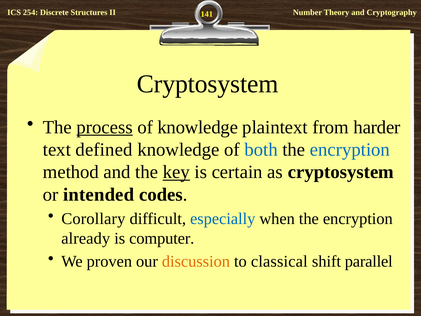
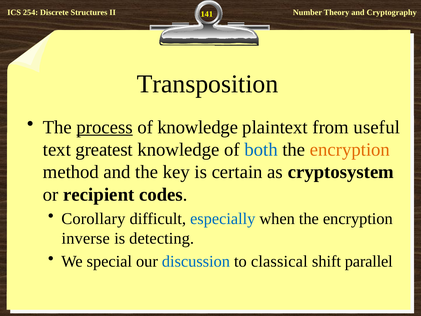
Cryptosystem at (208, 84): Cryptosystem -> Transposition
harder: harder -> useful
defined: defined -> greatest
encryption at (350, 150) colour: blue -> orange
key underline: present -> none
intended: intended -> recipient
already: already -> inverse
computer: computer -> detecting
proven: proven -> special
discussion colour: orange -> blue
